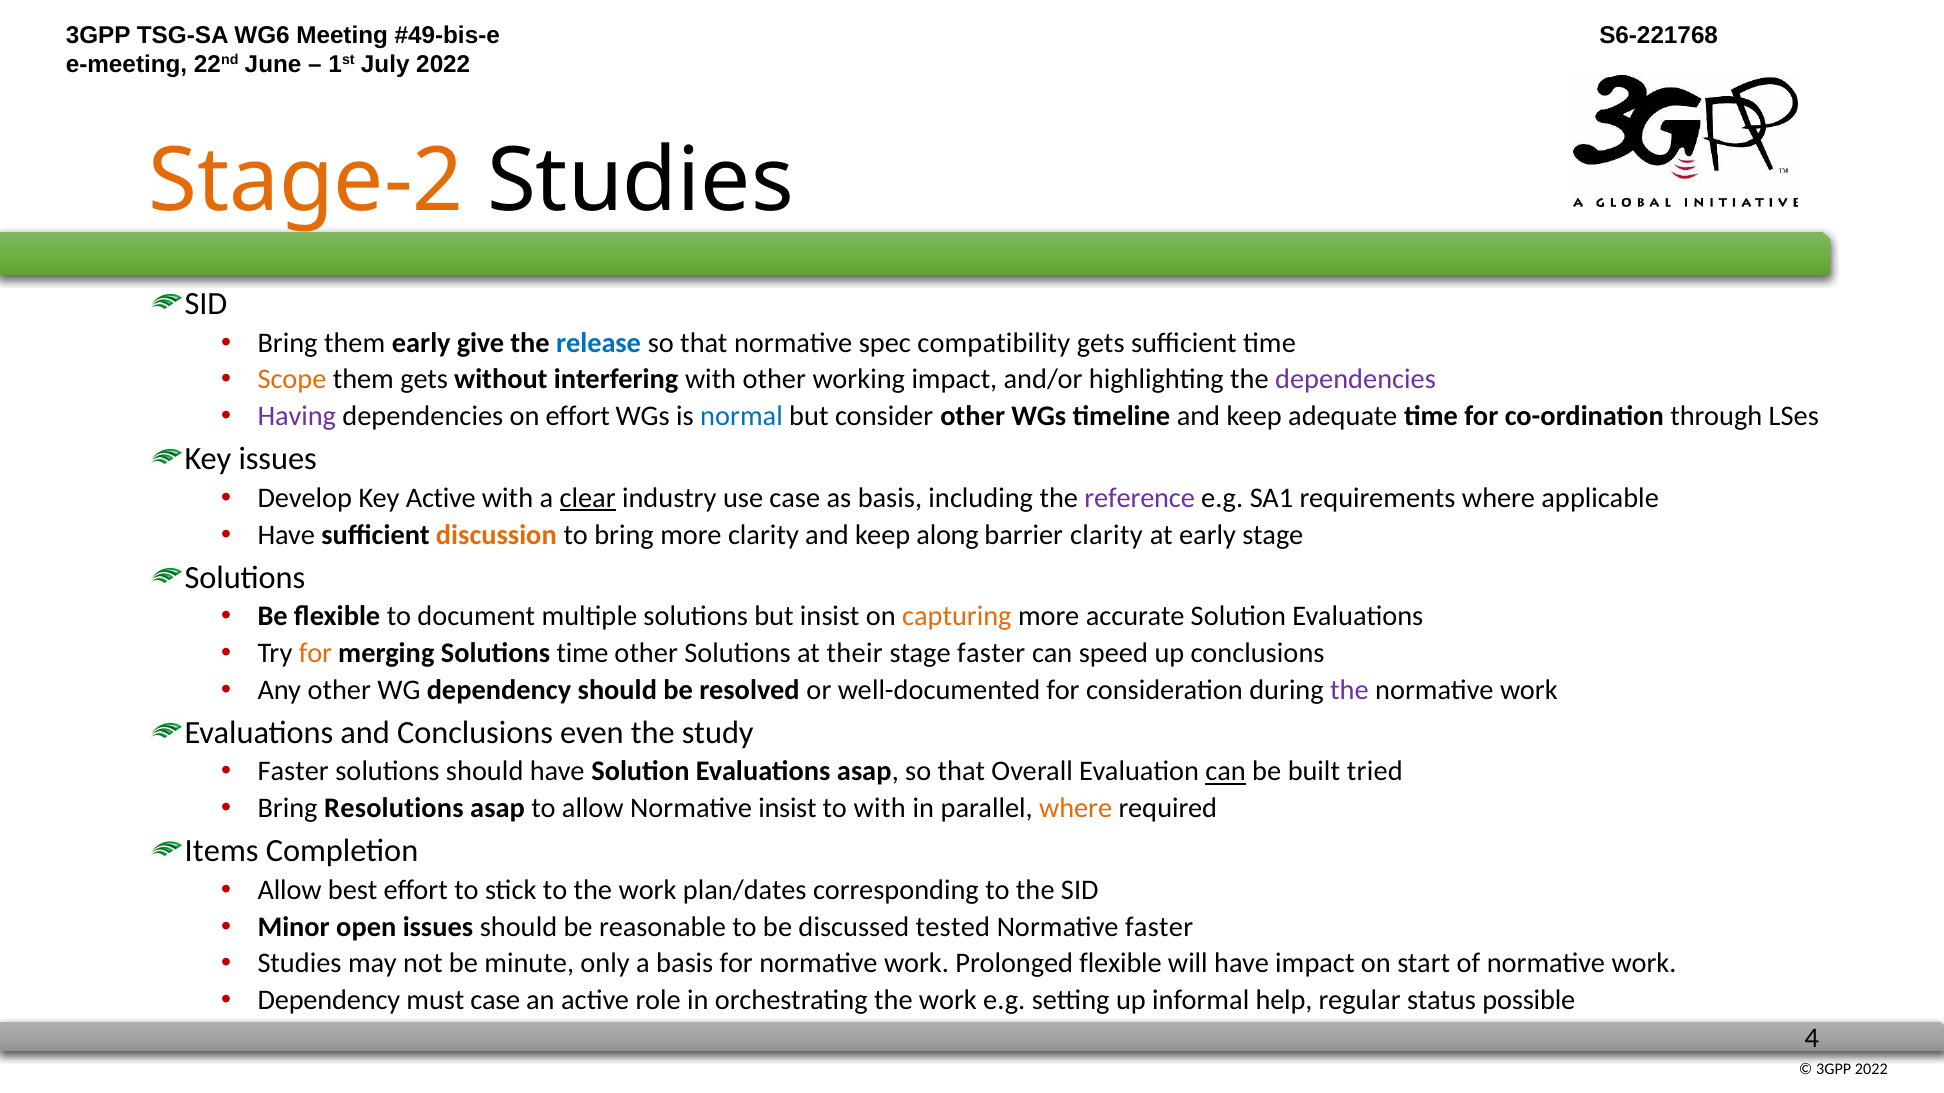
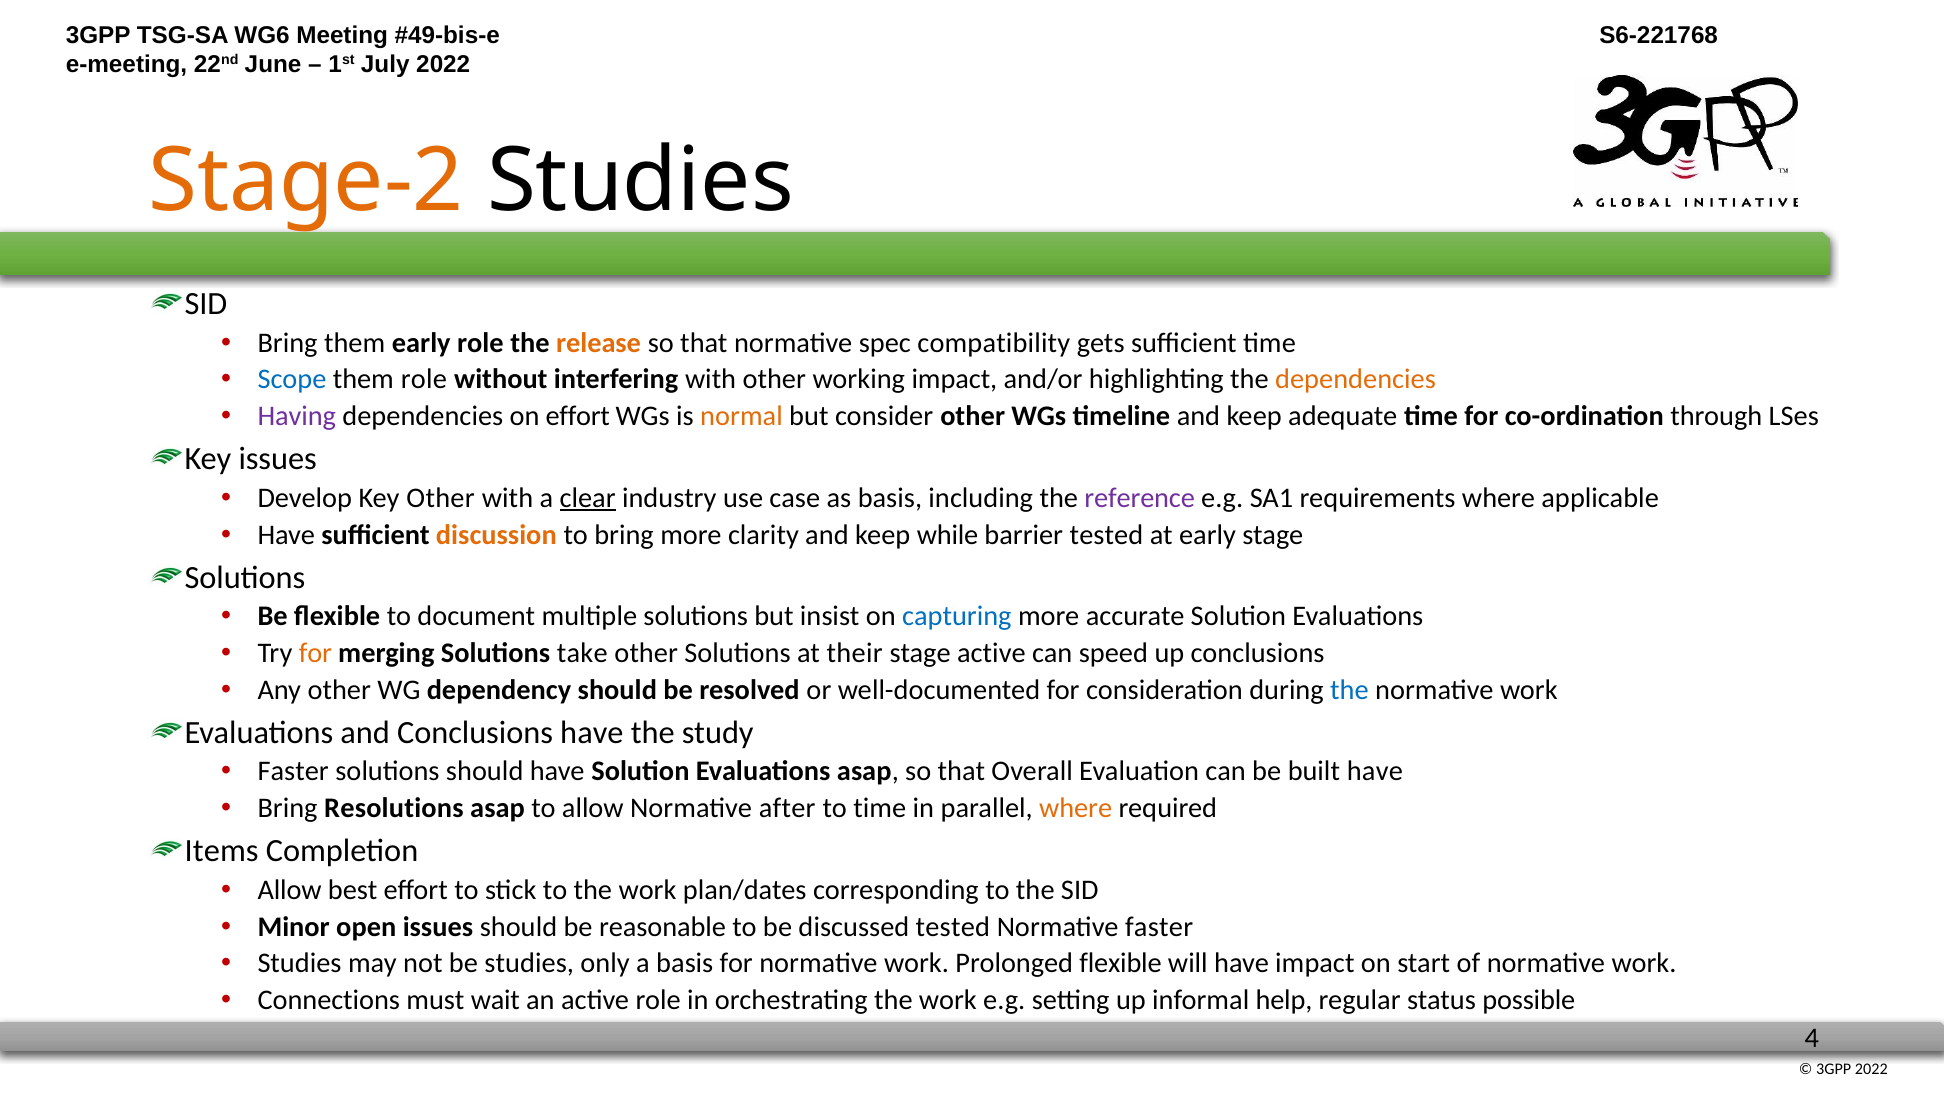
early give: give -> role
release colour: blue -> orange
Scope colour: orange -> blue
them gets: gets -> role
dependencies at (1356, 380) colour: purple -> orange
normal colour: blue -> orange
Key Active: Active -> Other
along: along -> while
barrier clarity: clarity -> tested
capturing colour: orange -> blue
Solutions time: time -> take
stage faster: faster -> active
the at (1349, 690) colour: purple -> blue
Conclusions even: even -> have
can at (1226, 772) underline: present -> none
built tried: tried -> have
Normative insist: insist -> after
to with: with -> time
be minute: minute -> studies
Dependency at (329, 1001): Dependency -> Connections
must case: case -> wait
